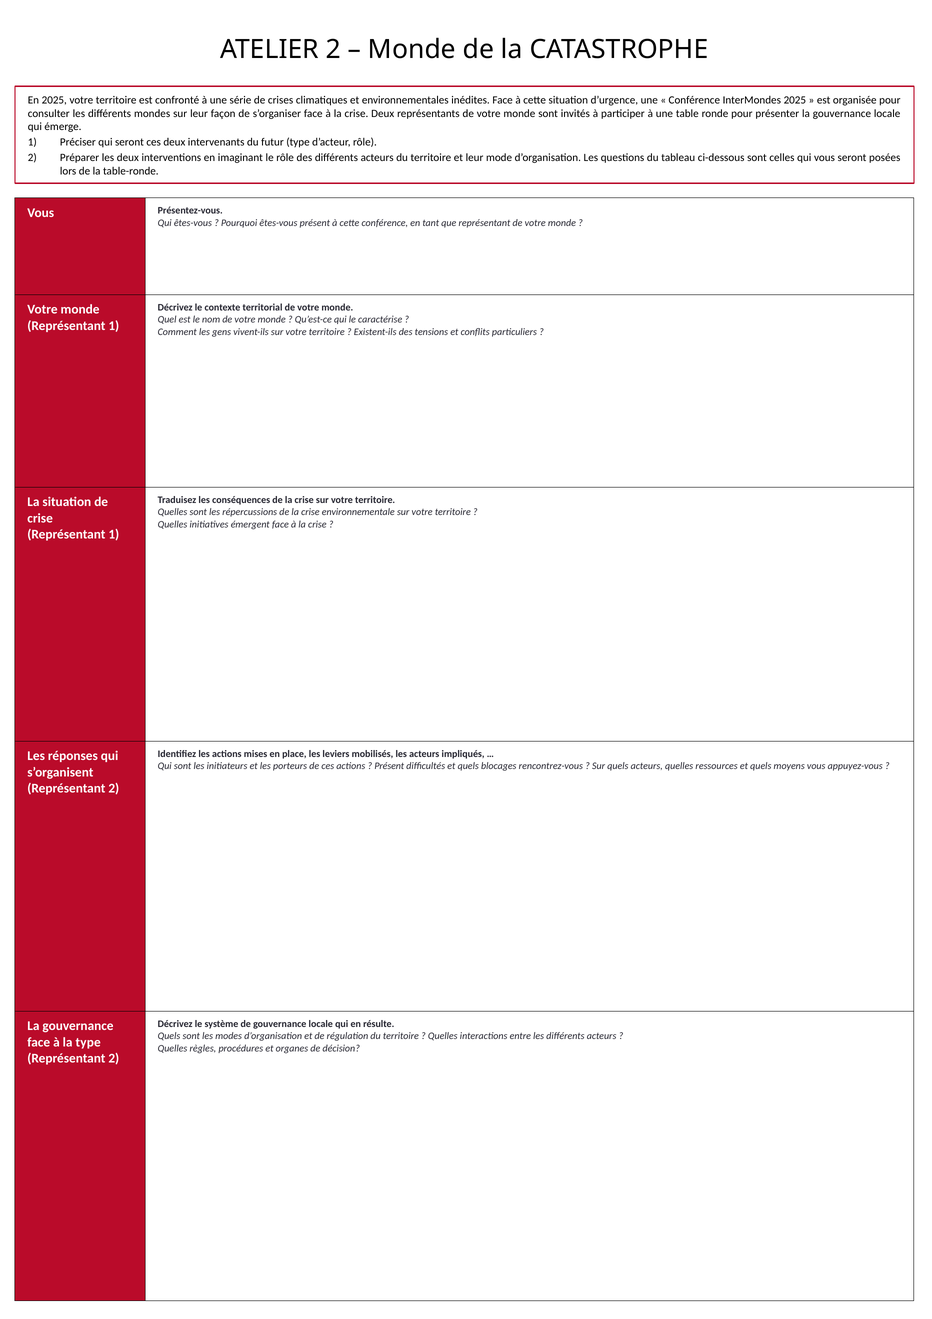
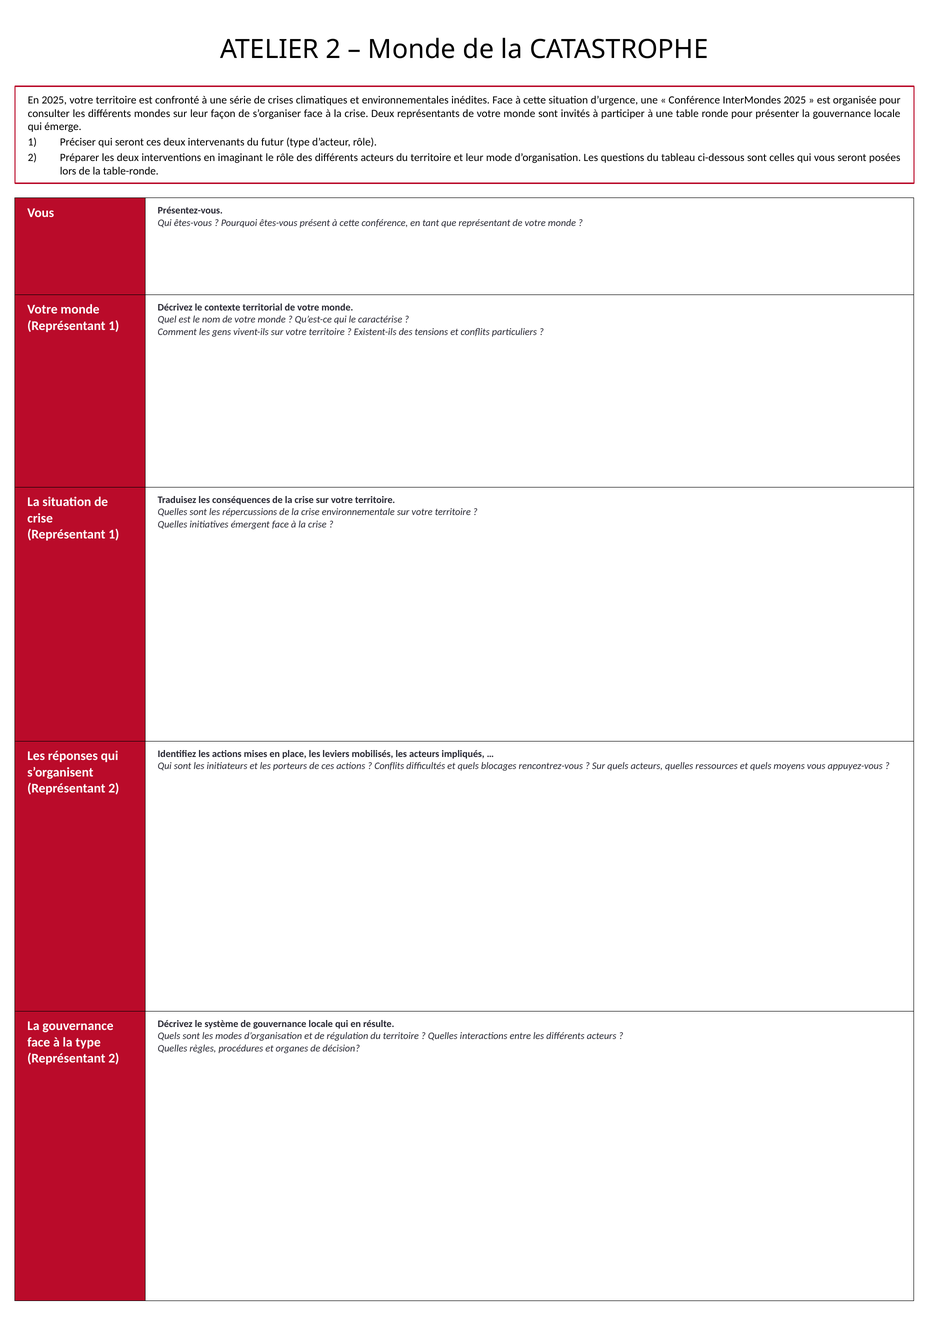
Présent at (389, 766): Présent -> Conflits
